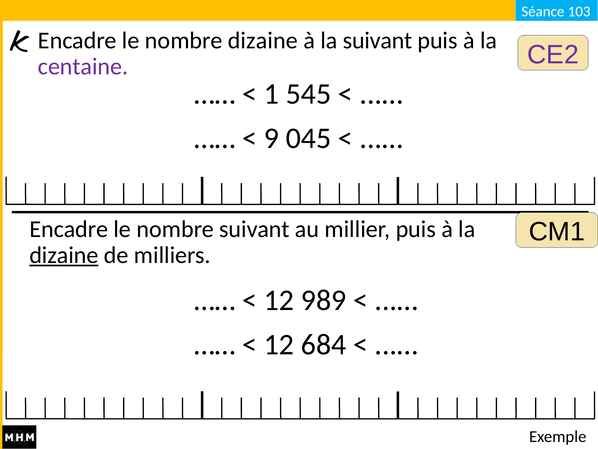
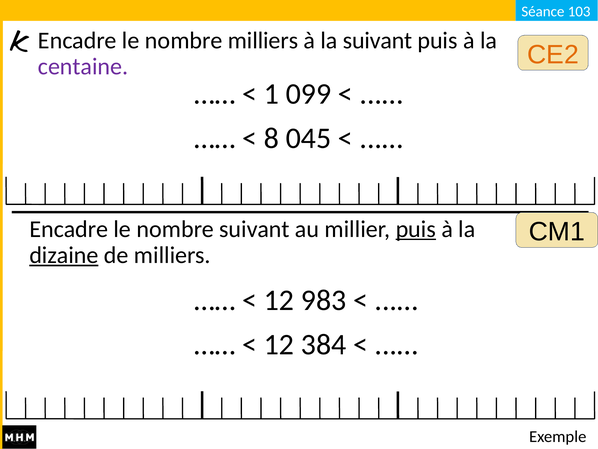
nombre dizaine: dizaine -> milliers
CE2 colour: purple -> orange
545: 545 -> 099
9: 9 -> 8
puis at (416, 229) underline: none -> present
989: 989 -> 983
684: 684 -> 384
